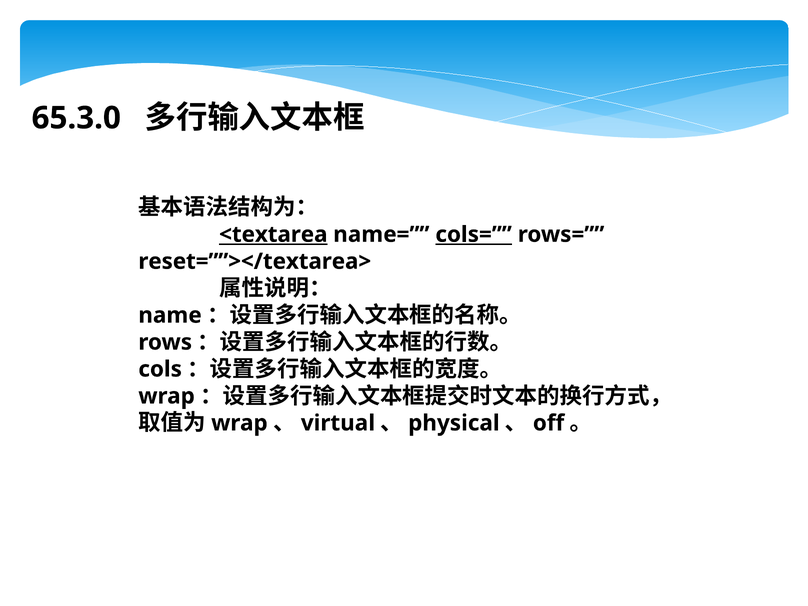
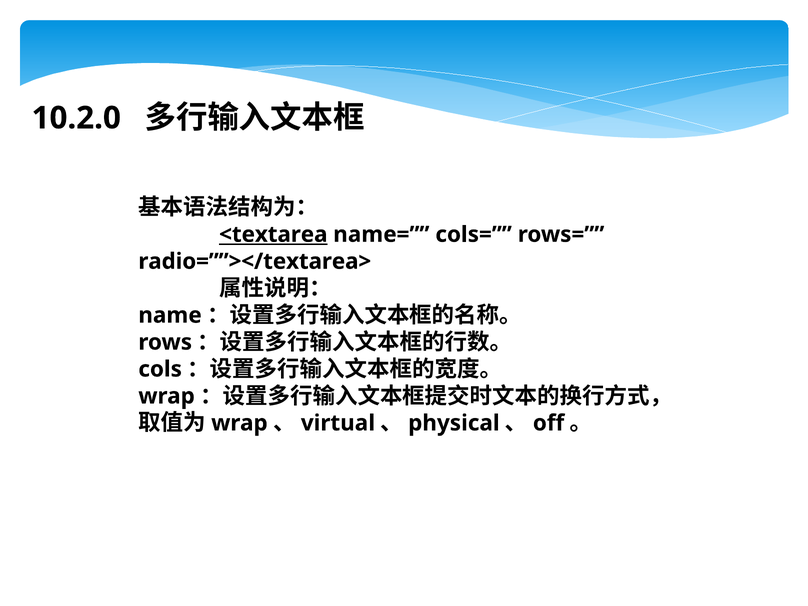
65.3.0: 65.3.0 -> 10.2.0
cols= underline: present -> none
reset=””></textarea>: reset=””></textarea> -> radio=””></textarea>
